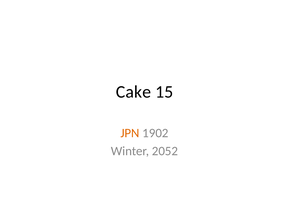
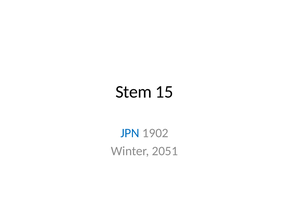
Cake: Cake -> Stem
JPN colour: orange -> blue
2052: 2052 -> 2051
